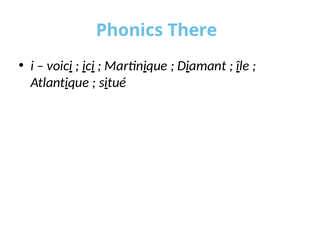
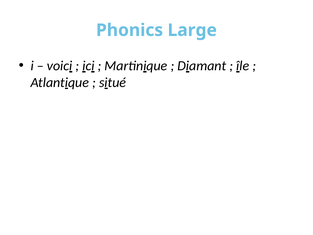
There: There -> Large
